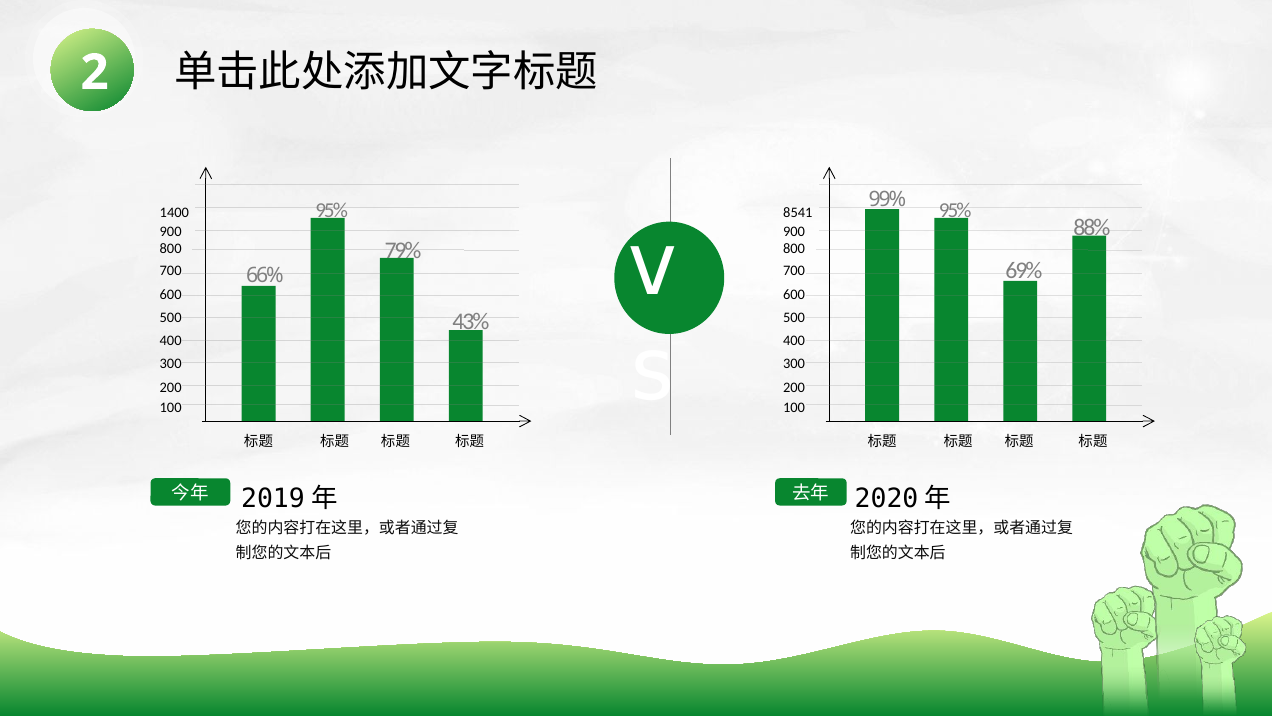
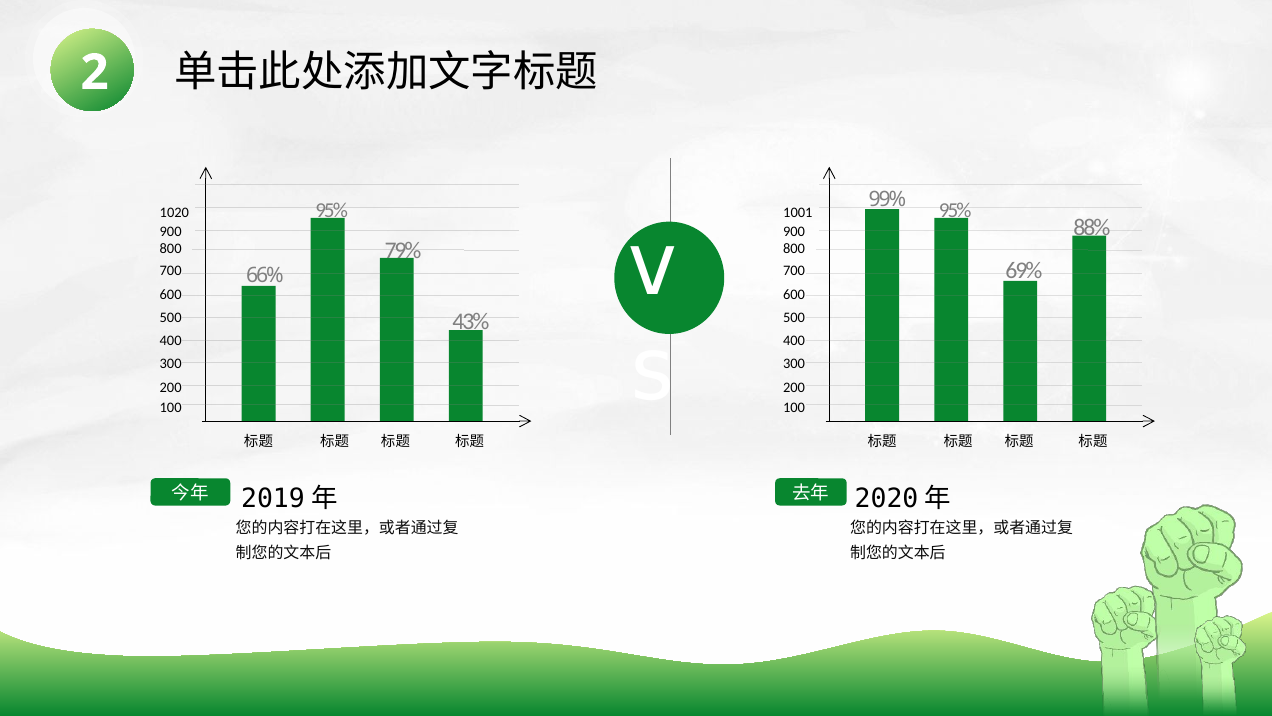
1400: 1400 -> 1020
8541: 8541 -> 1001
